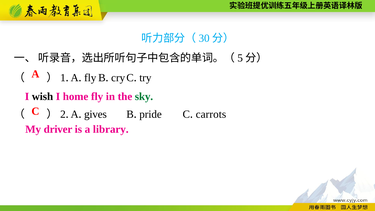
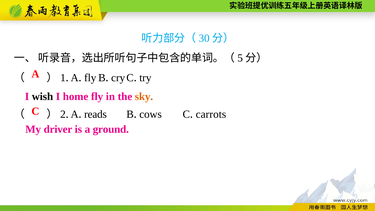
sky colour: green -> orange
gives: gives -> reads
pride: pride -> cows
library: library -> ground
